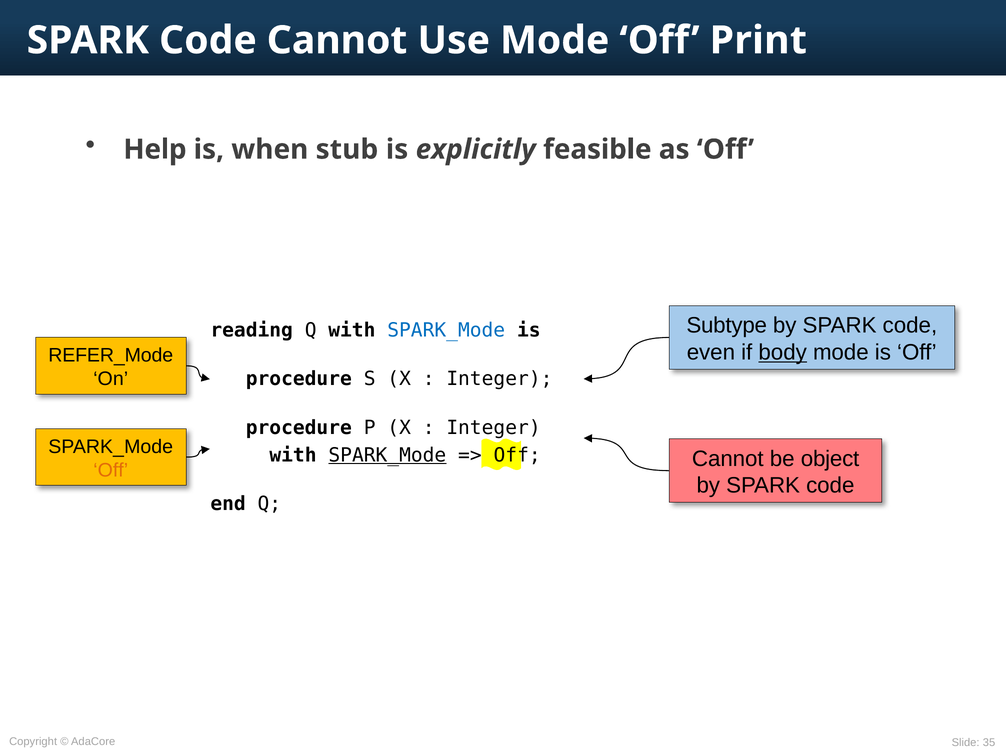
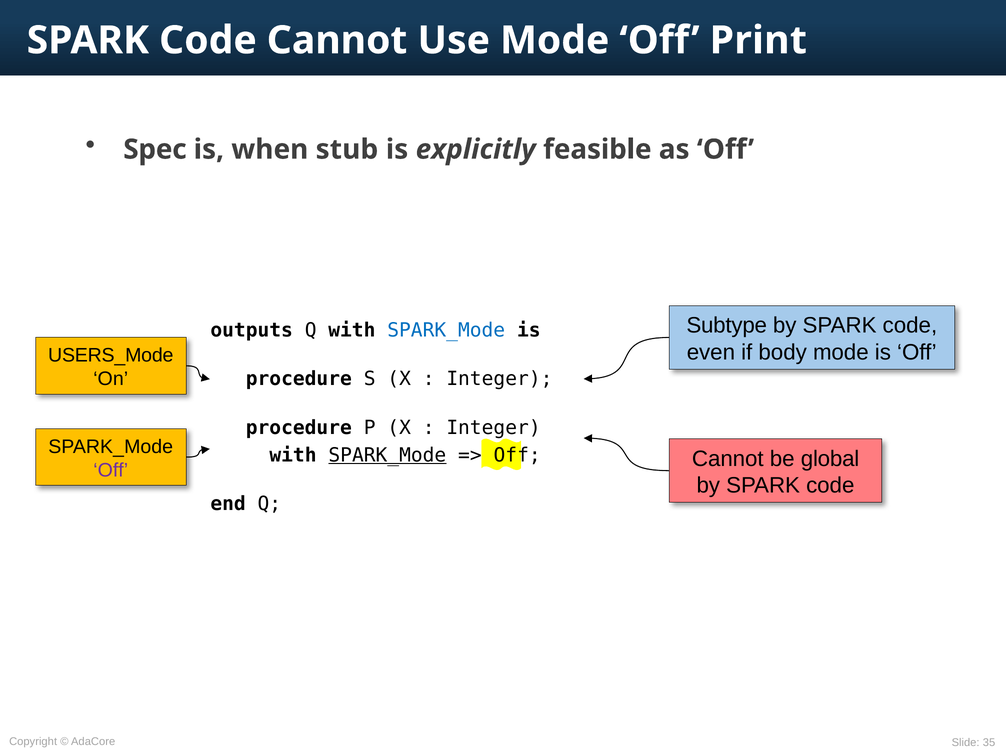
Help: Help -> Spec
reading: reading -> outputs
body underline: present -> none
REFER_Mode: REFER_Mode -> USERS_Mode
object: object -> global
Off at (111, 471) colour: orange -> purple
